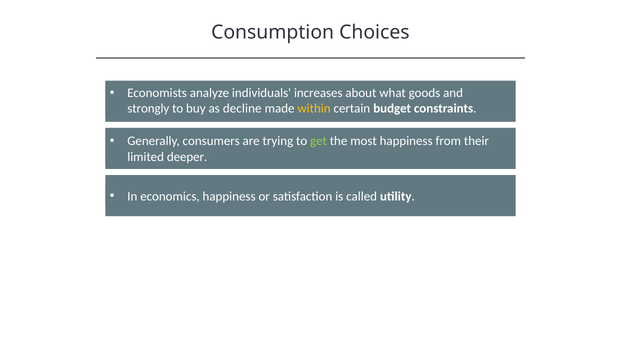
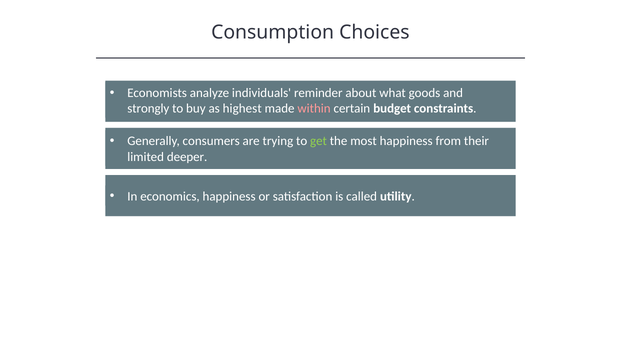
increases: increases -> reminder
decline: decline -> highest
within colour: yellow -> pink
